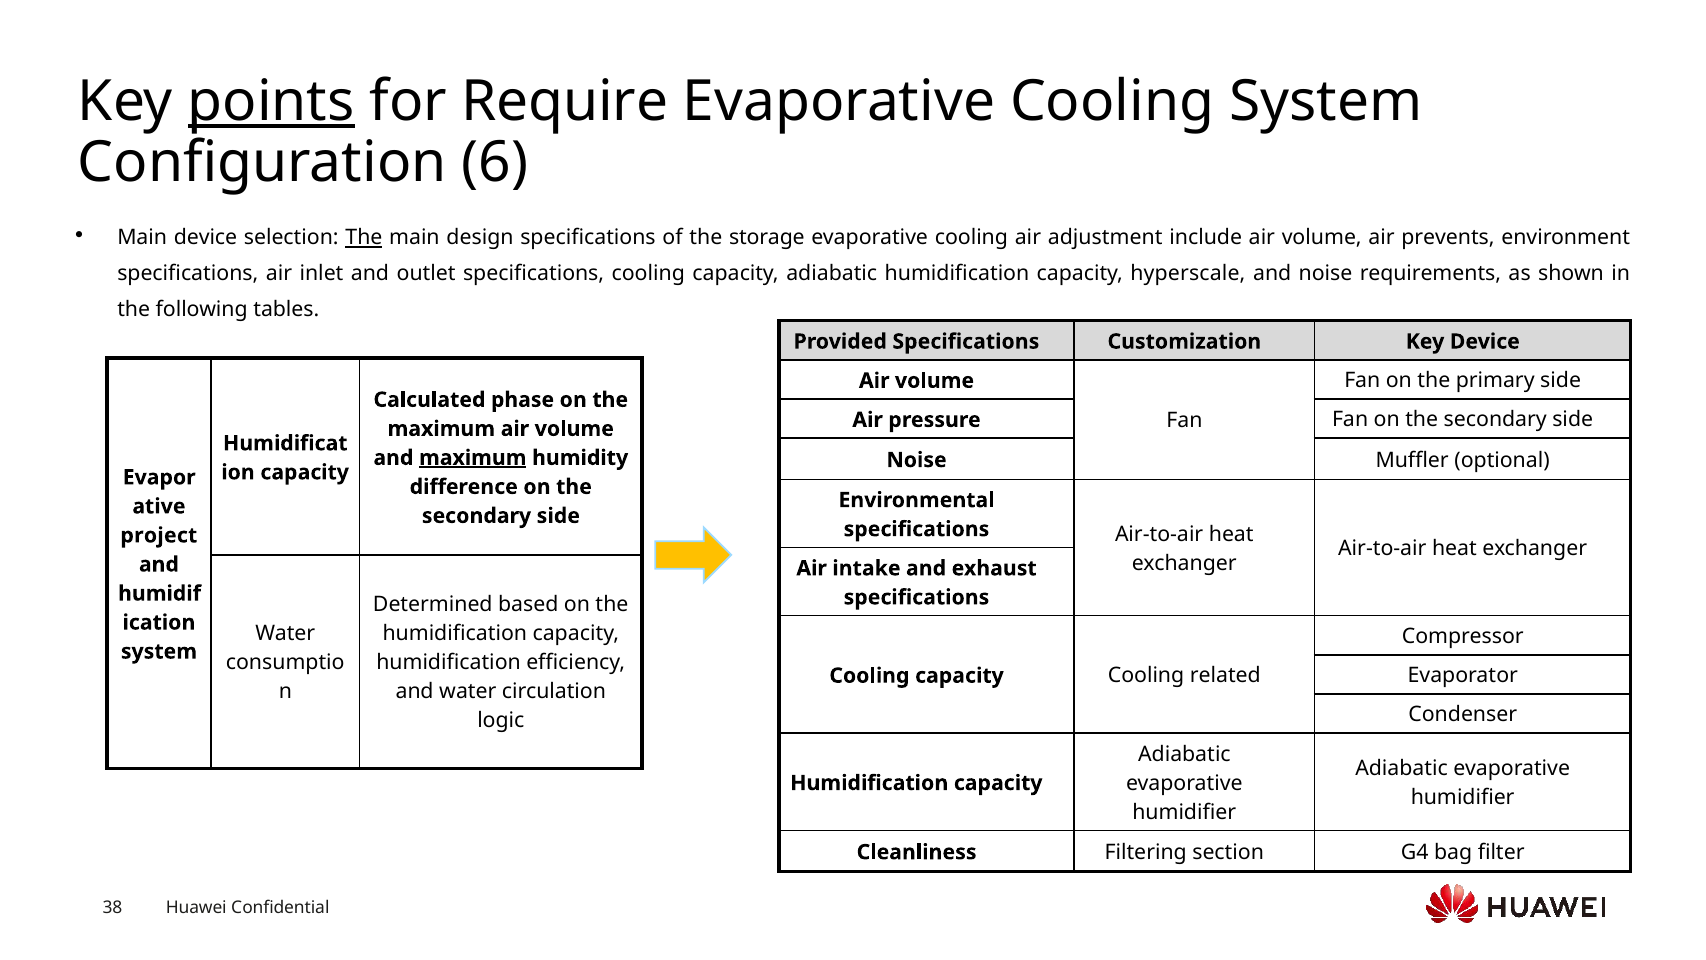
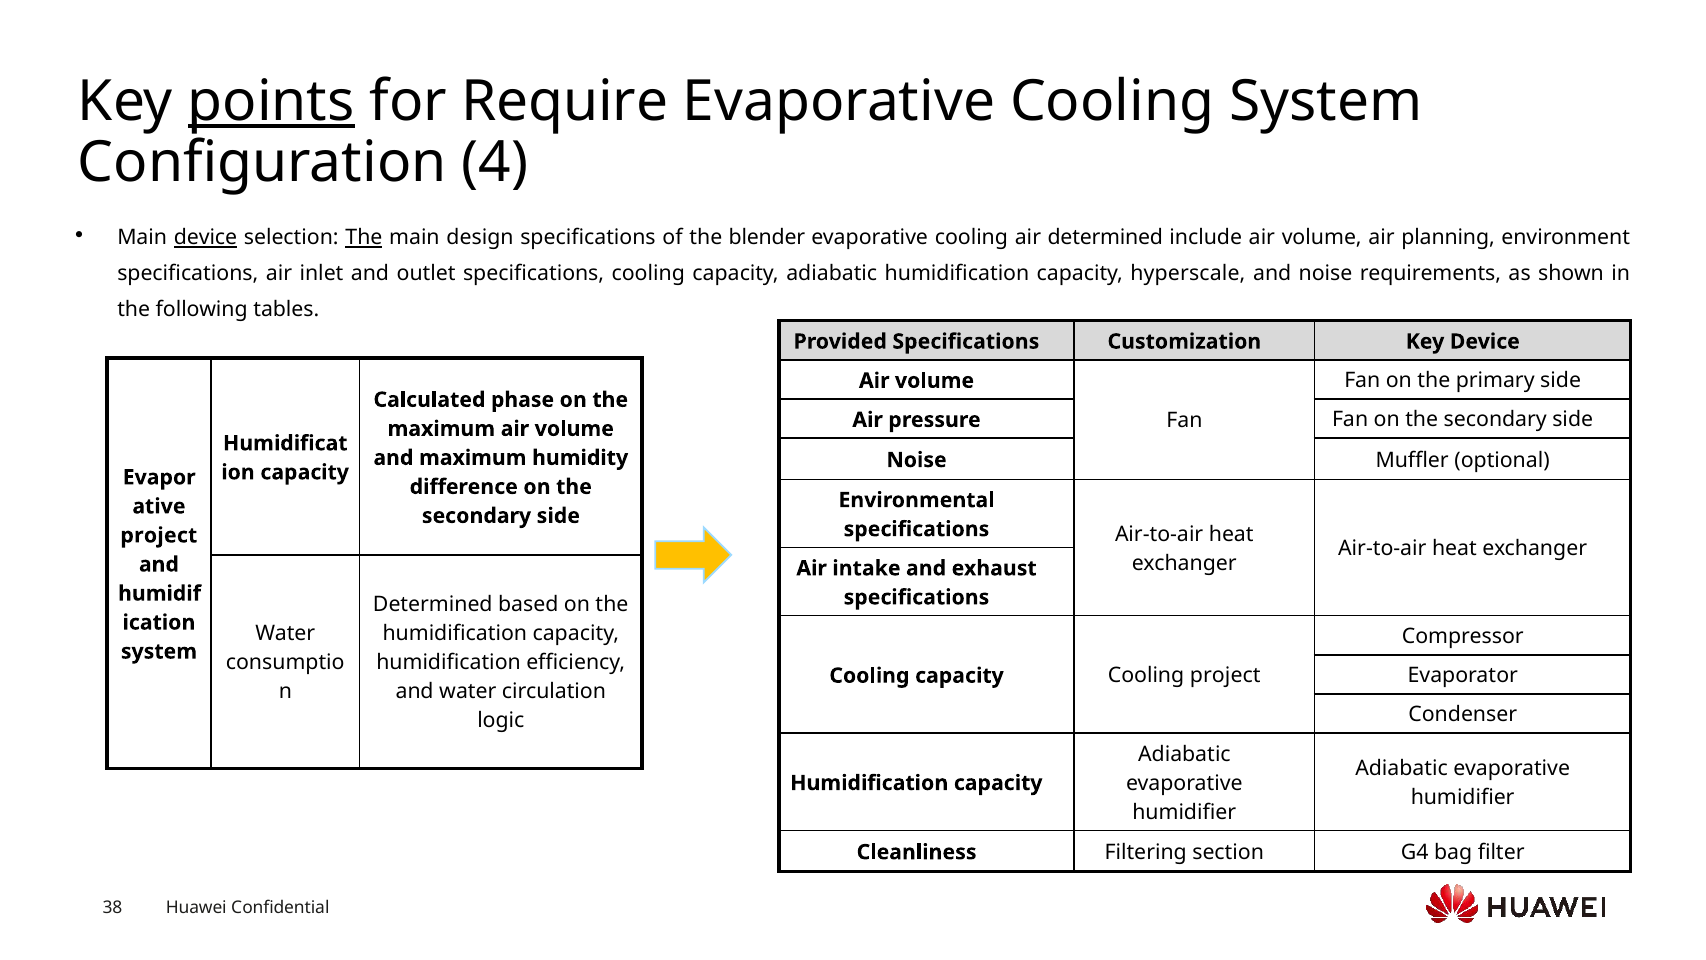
6: 6 -> 4
device at (206, 238) underline: none -> present
storage: storage -> blender
air adjustment: adjustment -> determined
prevents: prevents -> planning
maximum at (473, 458) underline: present -> none
Cooling related: related -> project
